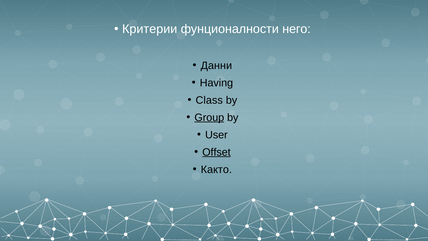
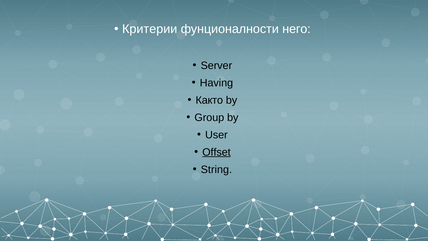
Данни: Данни -> Server
Class: Class -> Както
Group underline: present -> none
Както: Както -> String
